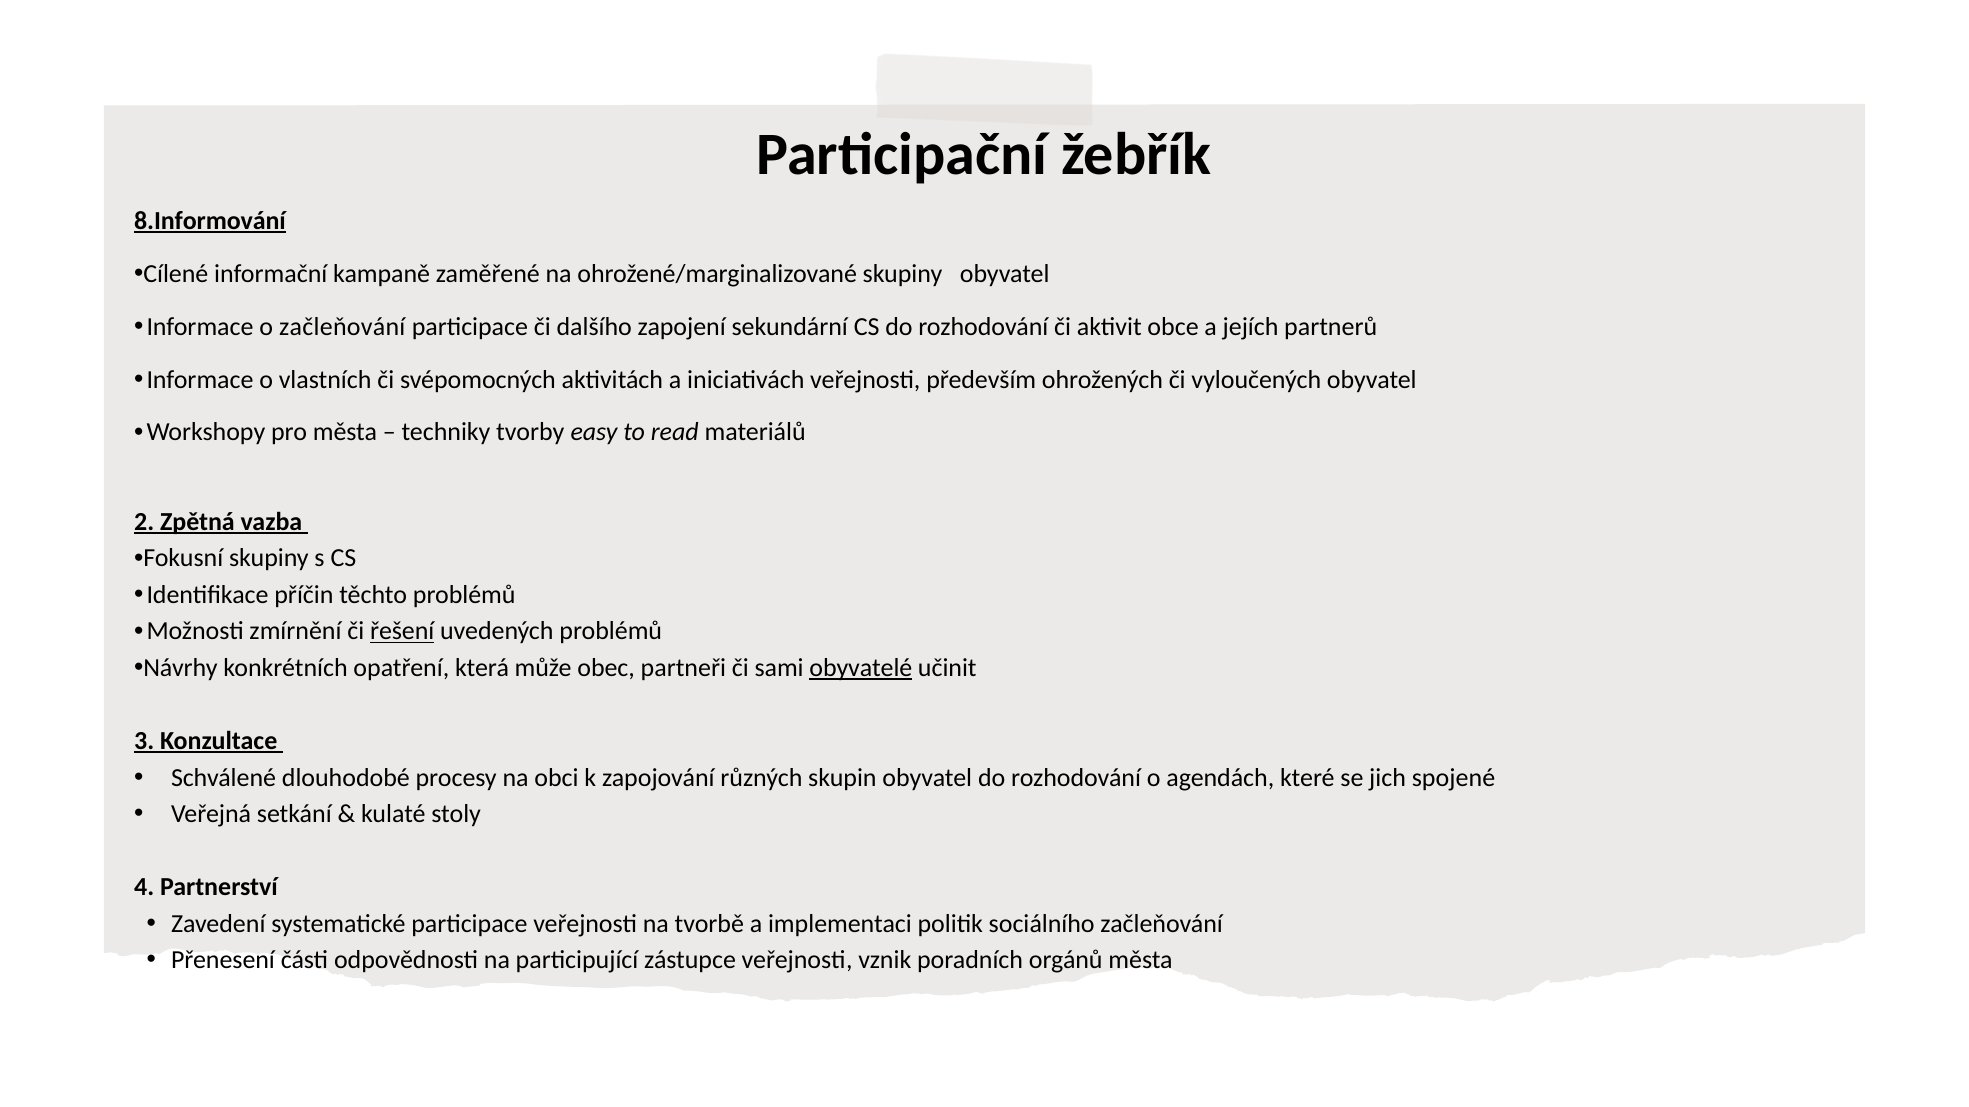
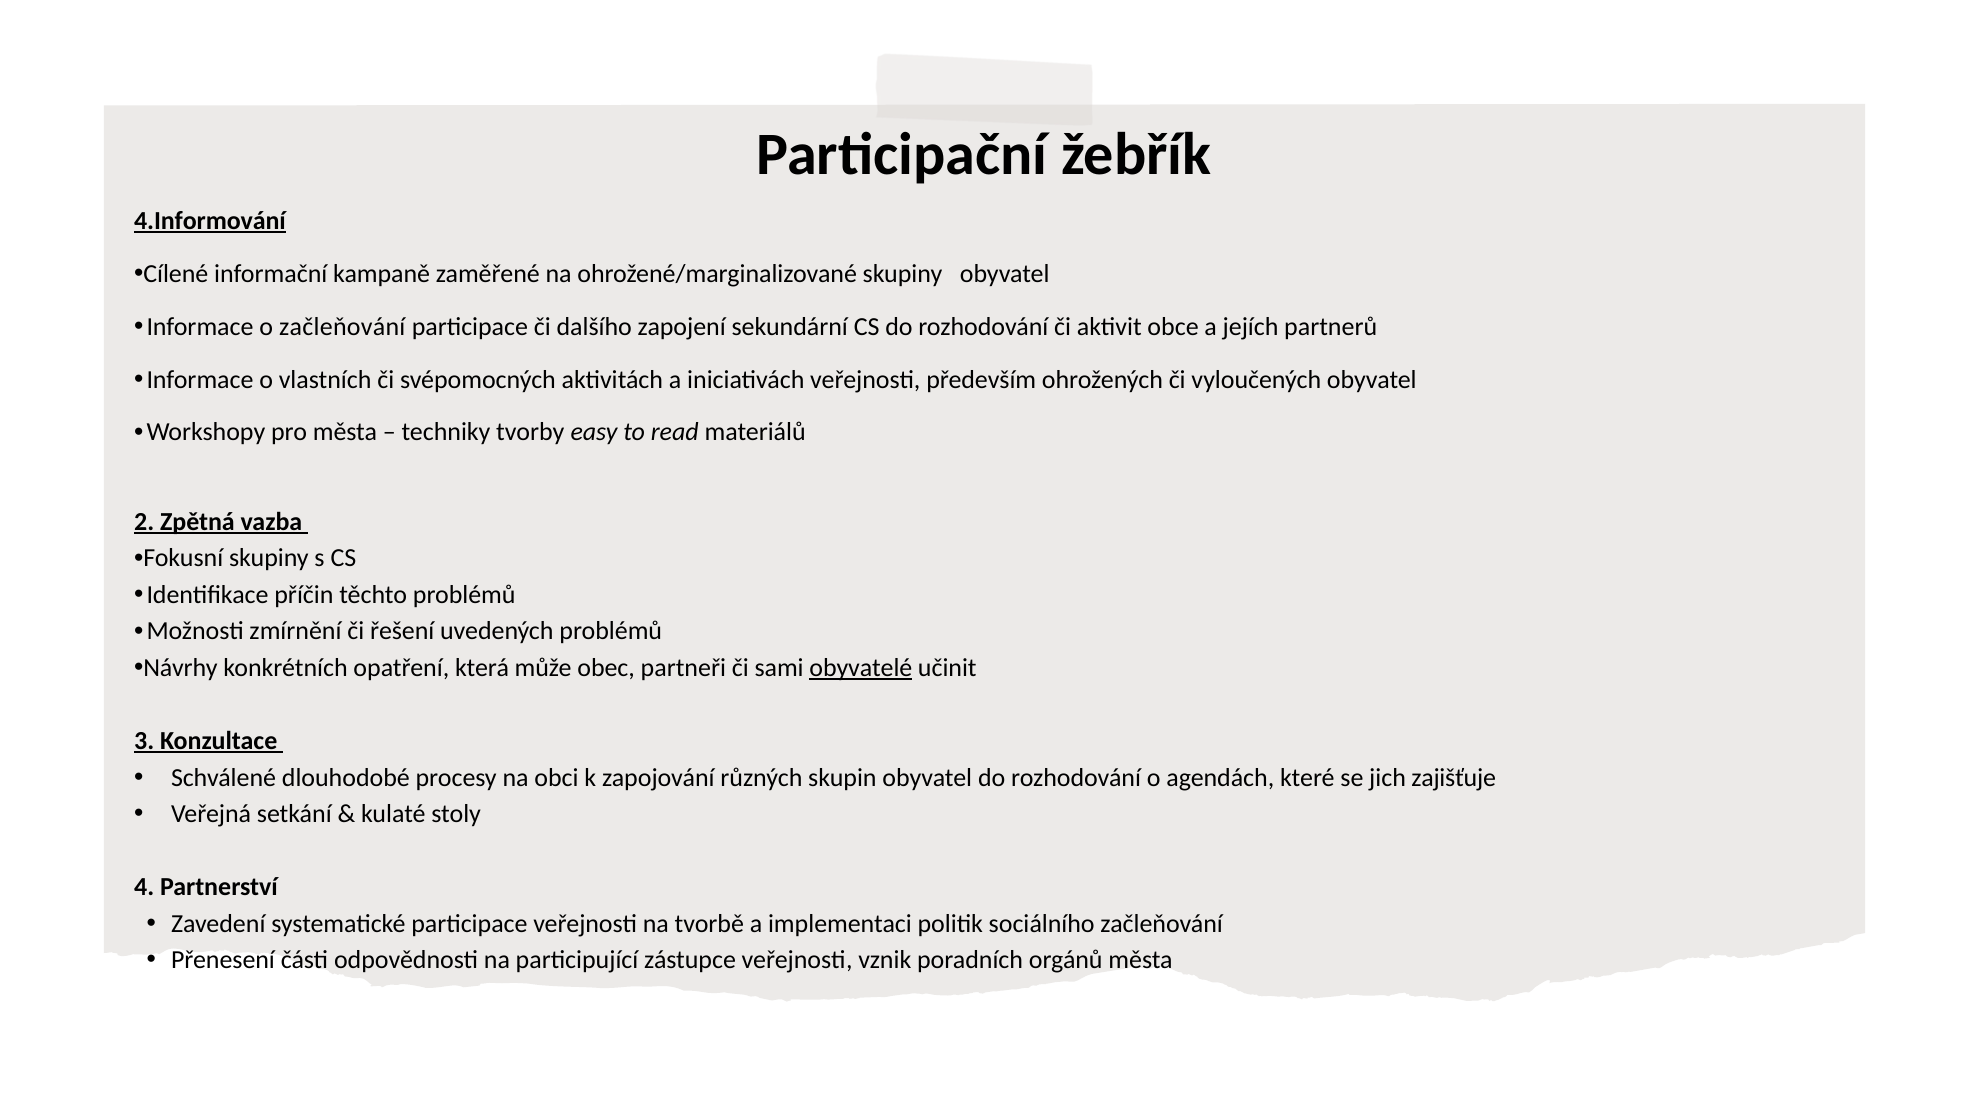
8.Informování: 8.Informování -> 4.Informování
řešení underline: present -> none
spojené: spojené -> zajišťuje
